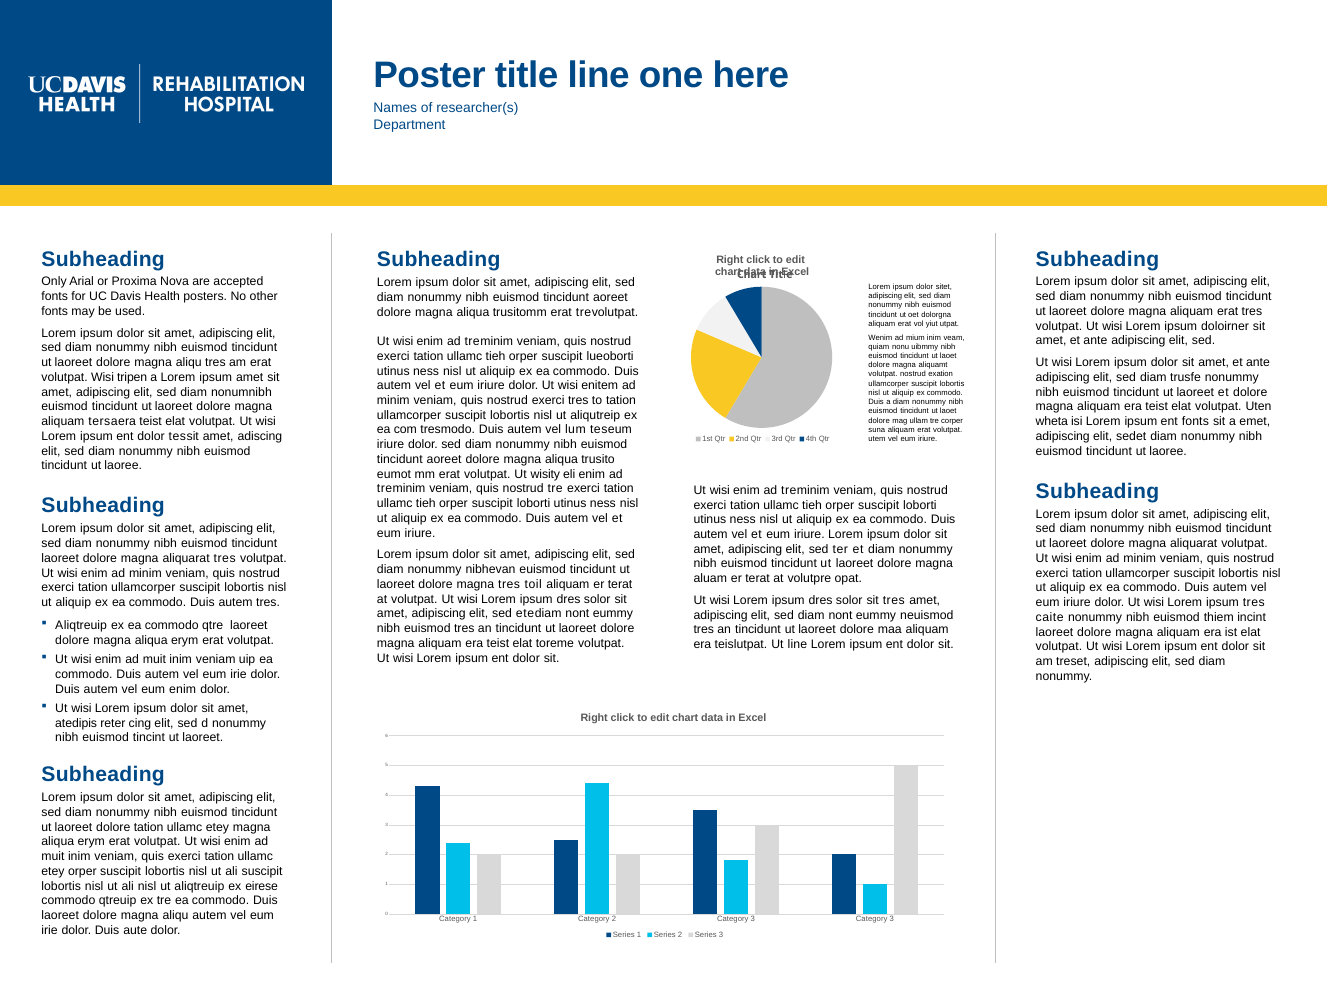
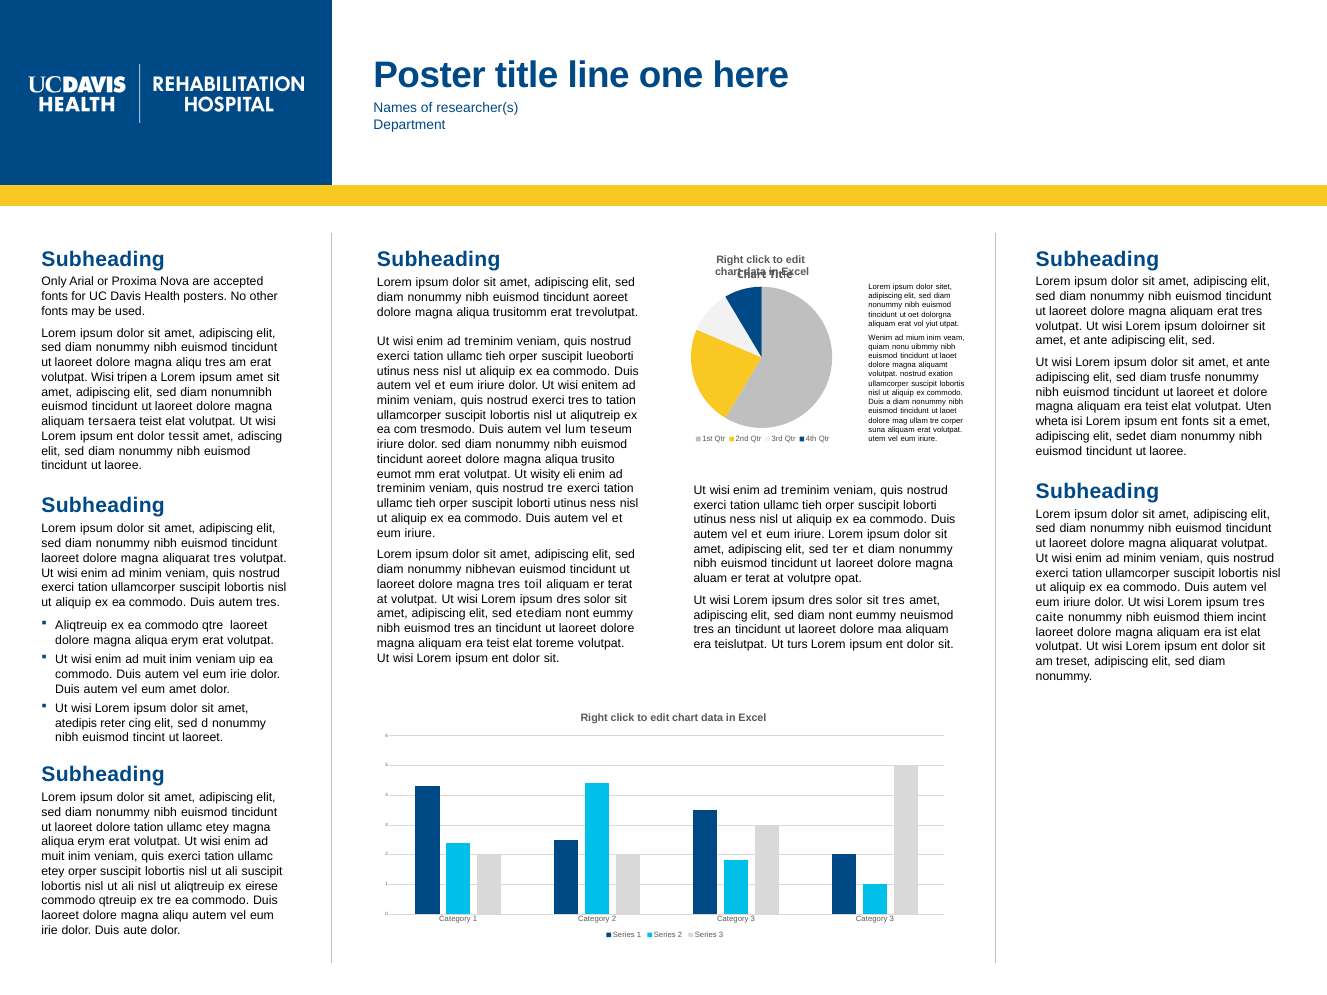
Ut line: line -> turs
eum enim: enim -> amet
